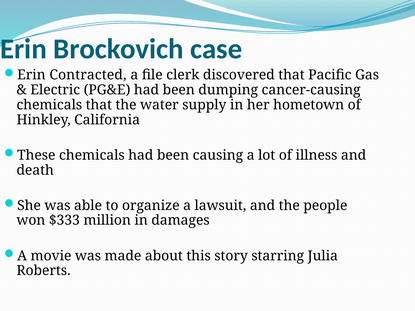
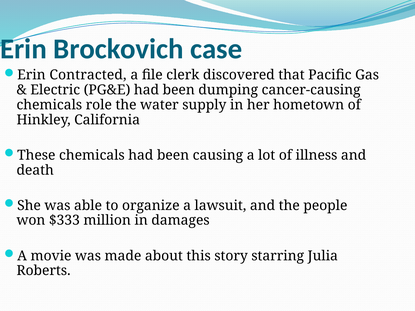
chemicals that: that -> role
